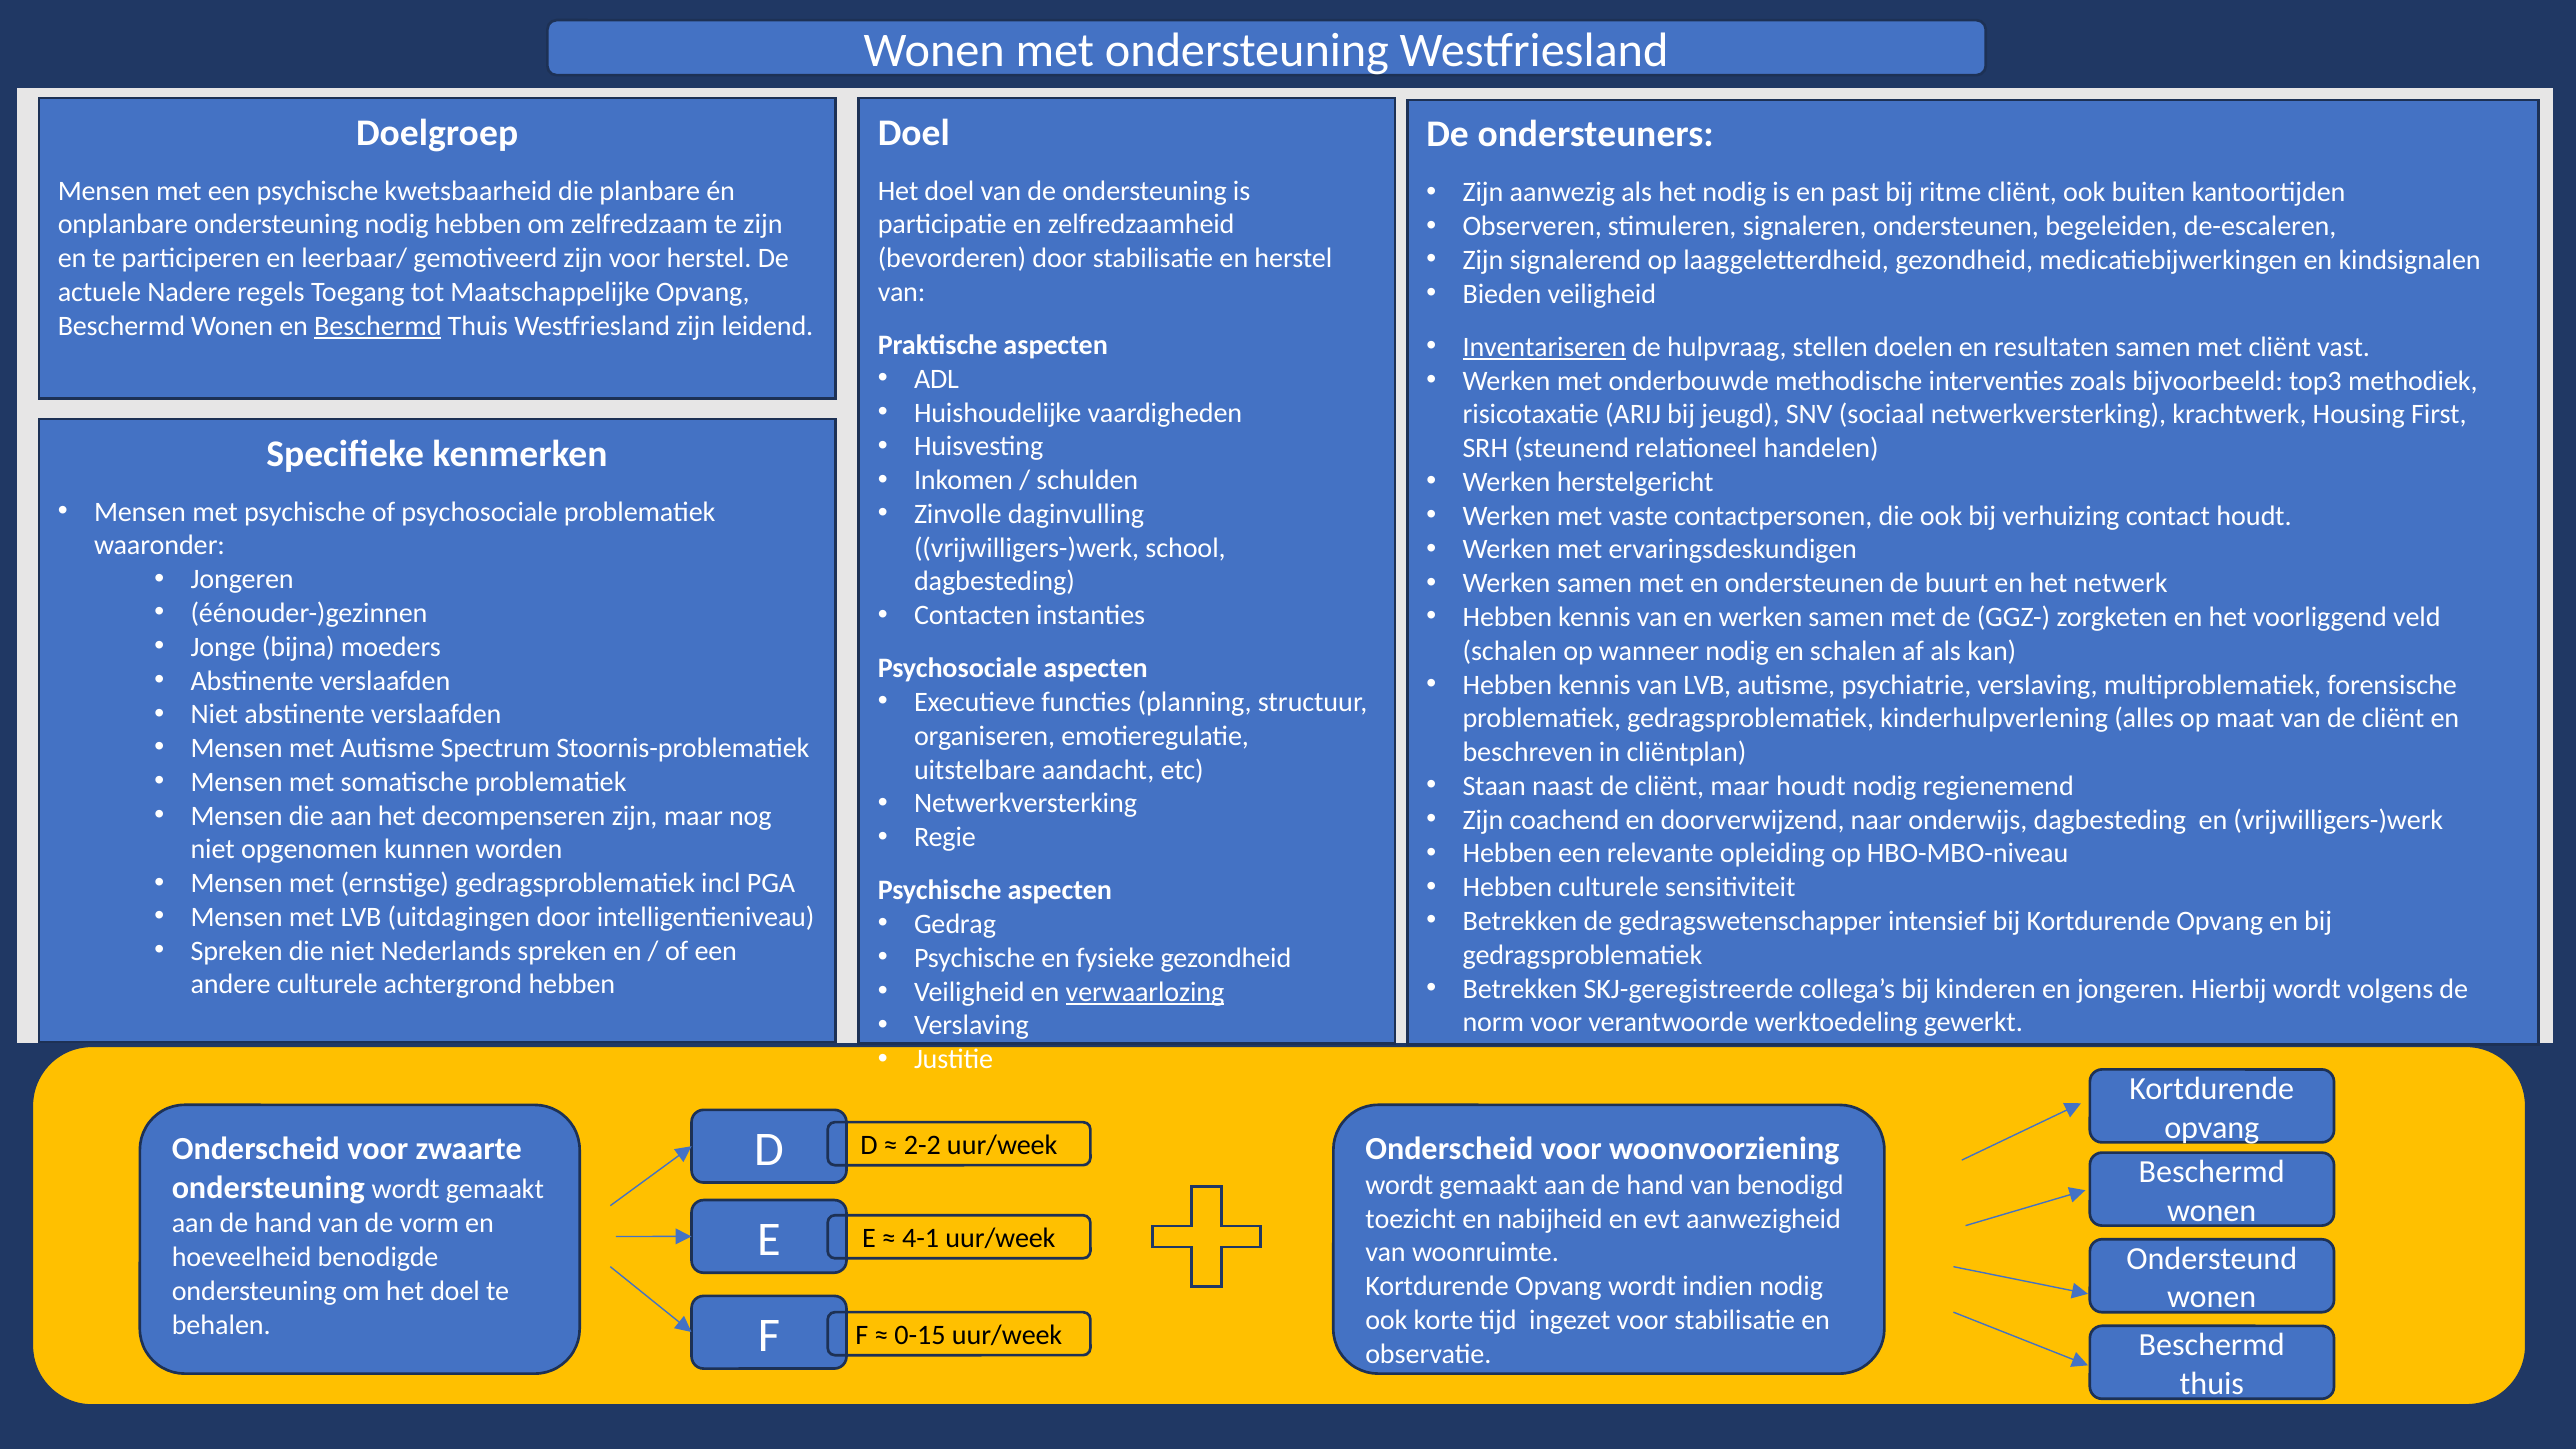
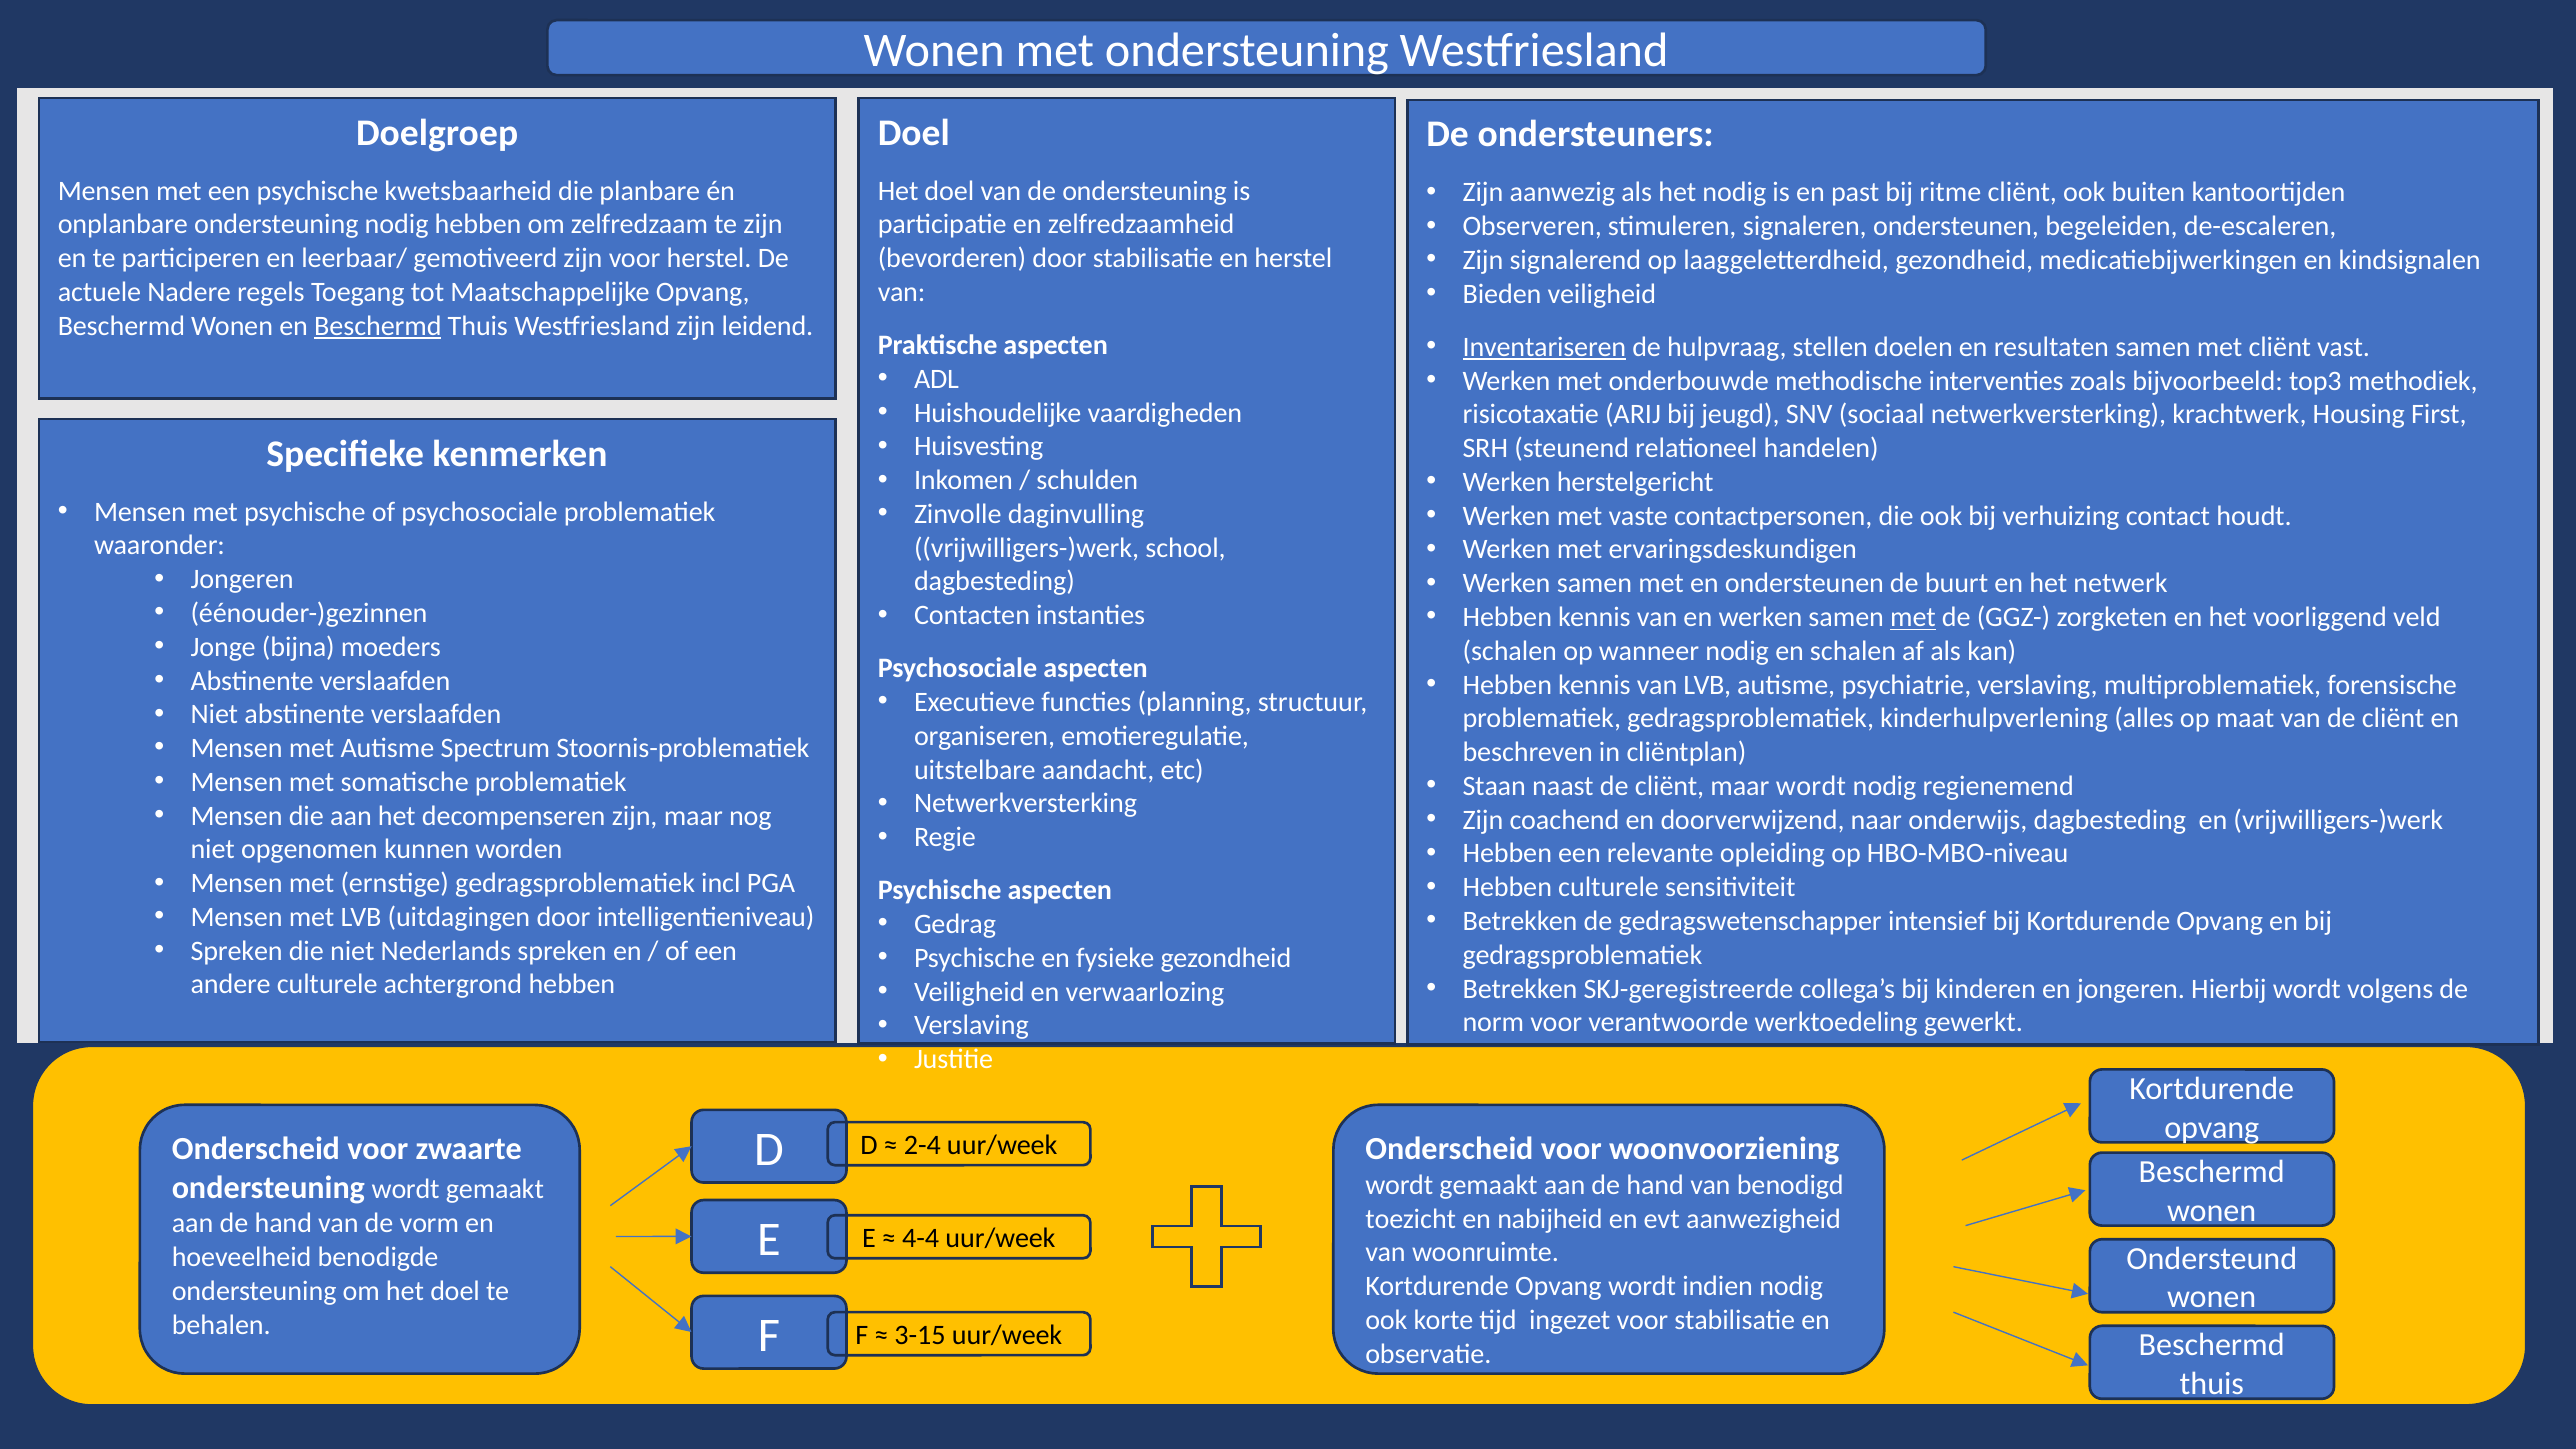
met at (1913, 617) underline: none -> present
maar houdt: houdt -> wordt
verwaarlozing underline: present -> none
2-2: 2-2 -> 2-4
4-1: 4-1 -> 4-4
0-15: 0-15 -> 3-15
